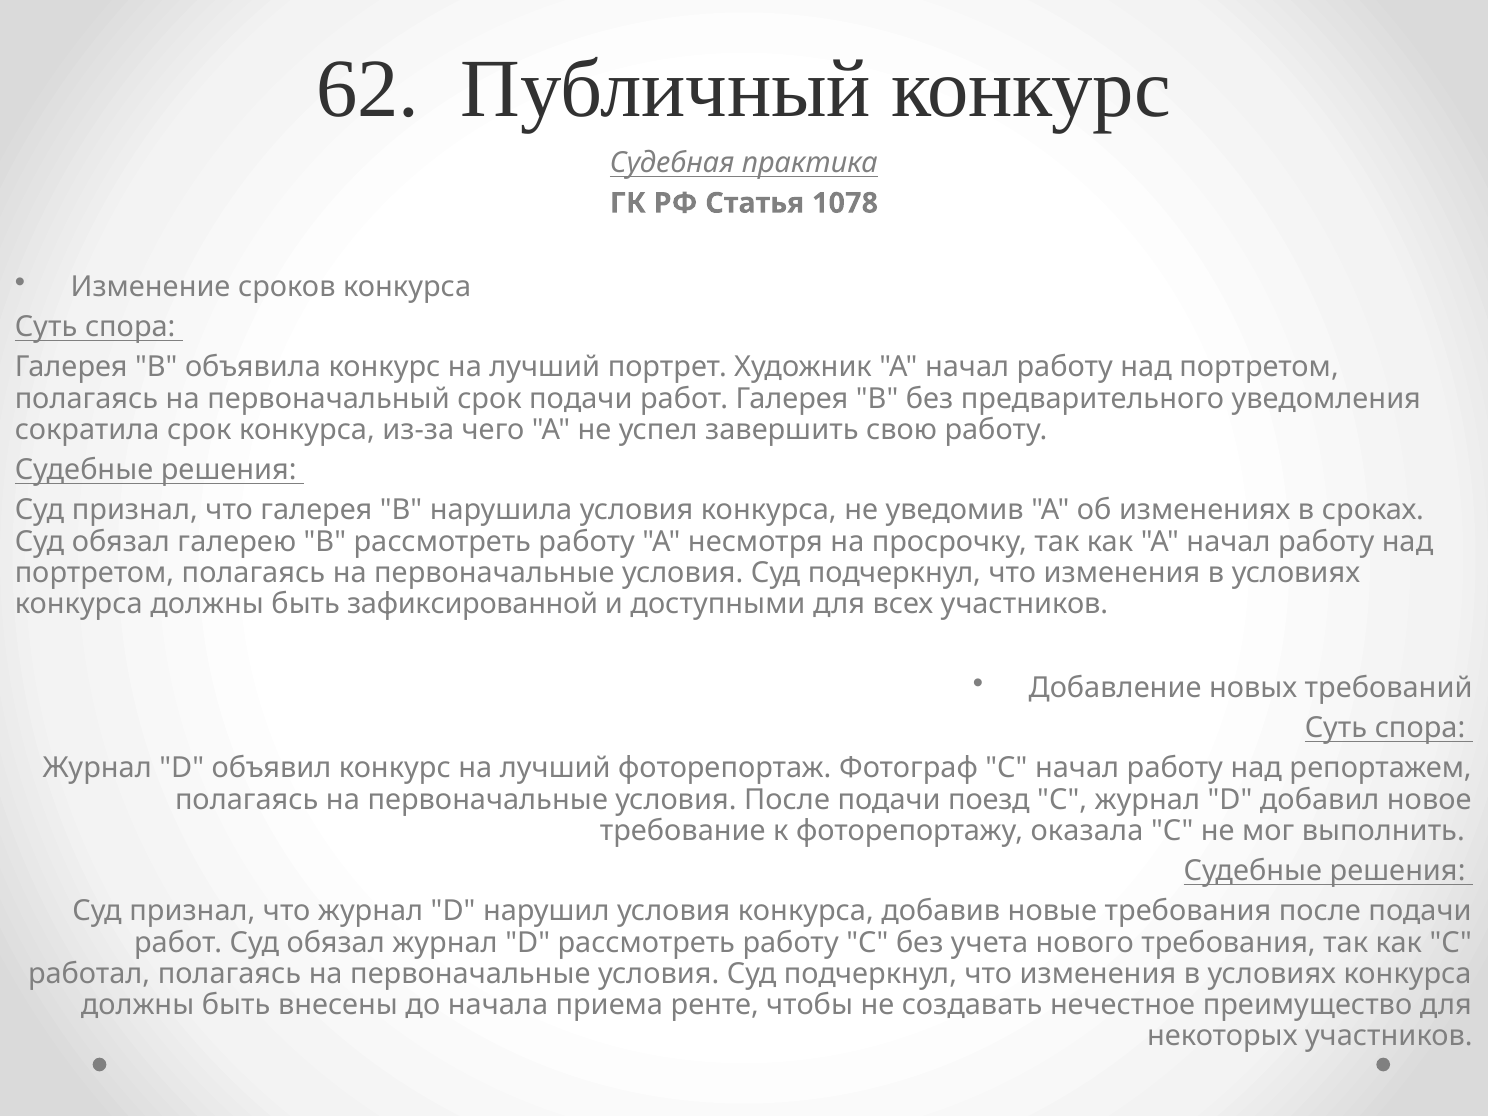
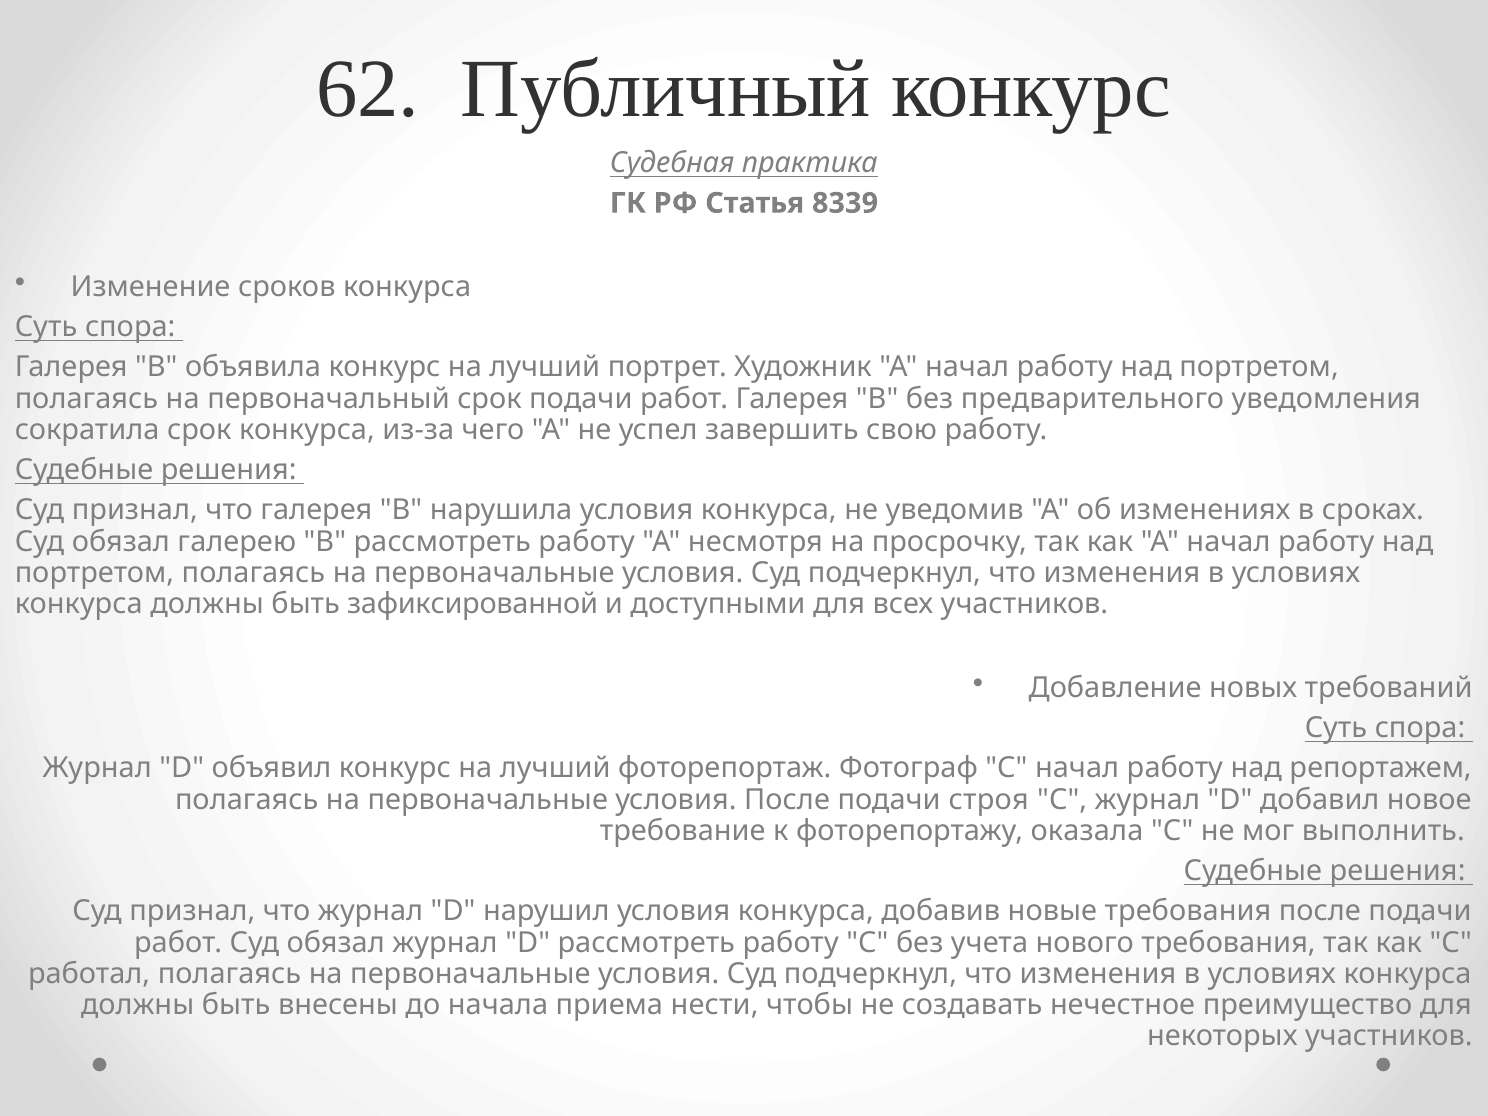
1078: 1078 -> 8339
поезд: поезд -> строя
ренте: ренте -> нести
